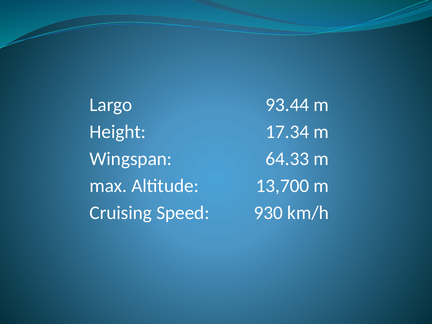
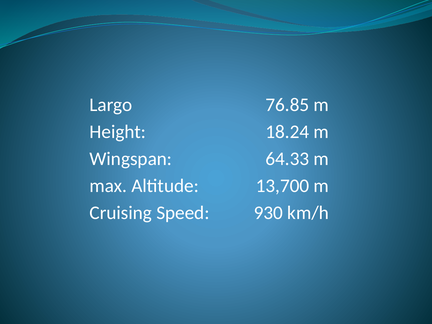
93.44: 93.44 -> 76.85
17.34: 17.34 -> 18.24
